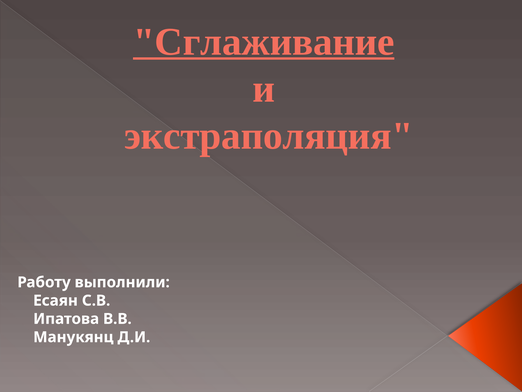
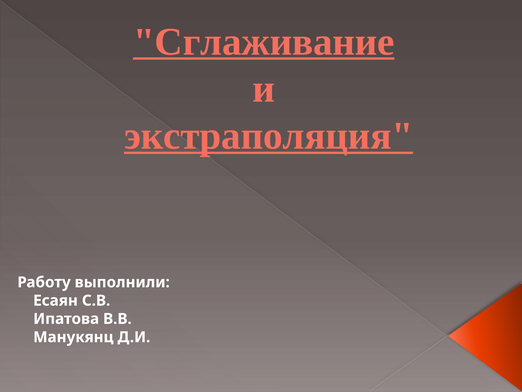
экстраполяция underline: none -> present
